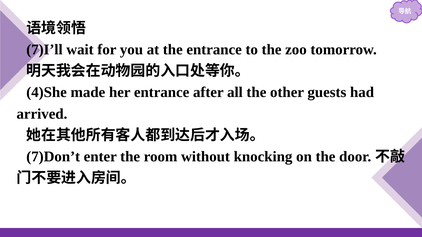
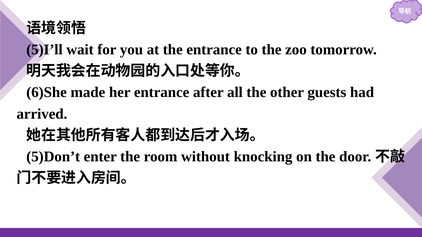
7)I’ll: 7)I’ll -> 5)I’ll
4)She: 4)She -> 6)She
7)Don’t: 7)Don’t -> 5)Don’t
